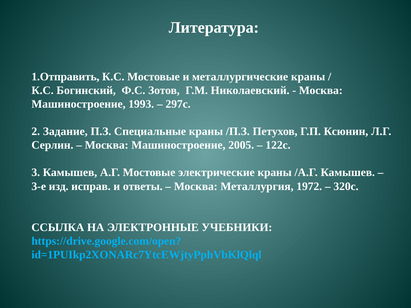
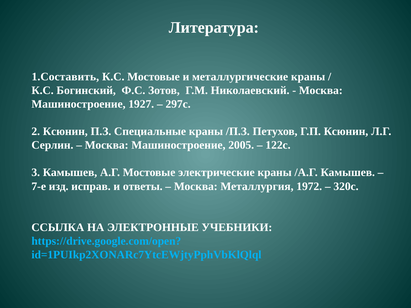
1.Отправить: 1.Отправить -> 1.Составить
1993: 1993 -> 1927
2 Задание: Задание -> Ксюнин
3-е: 3-е -> 7-е
